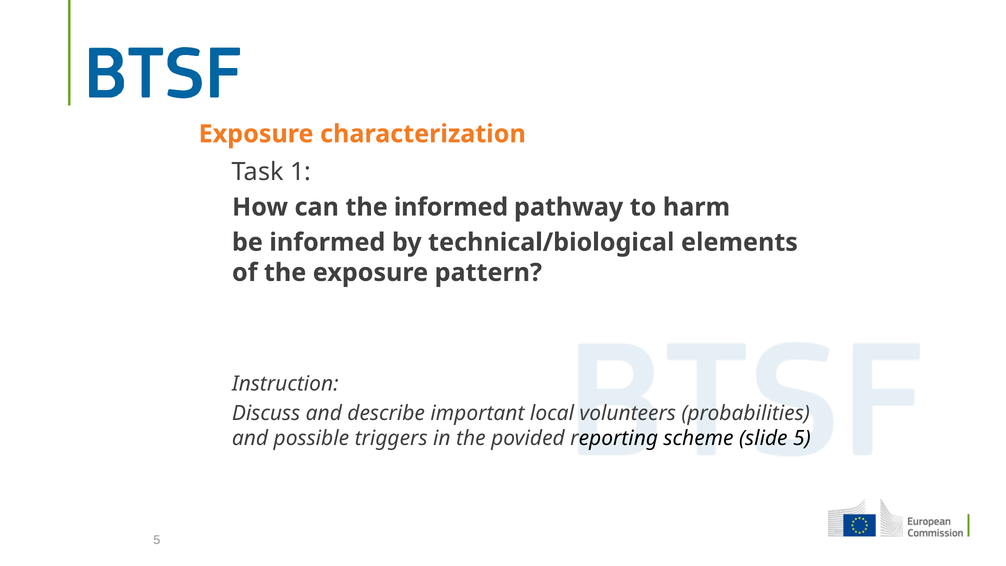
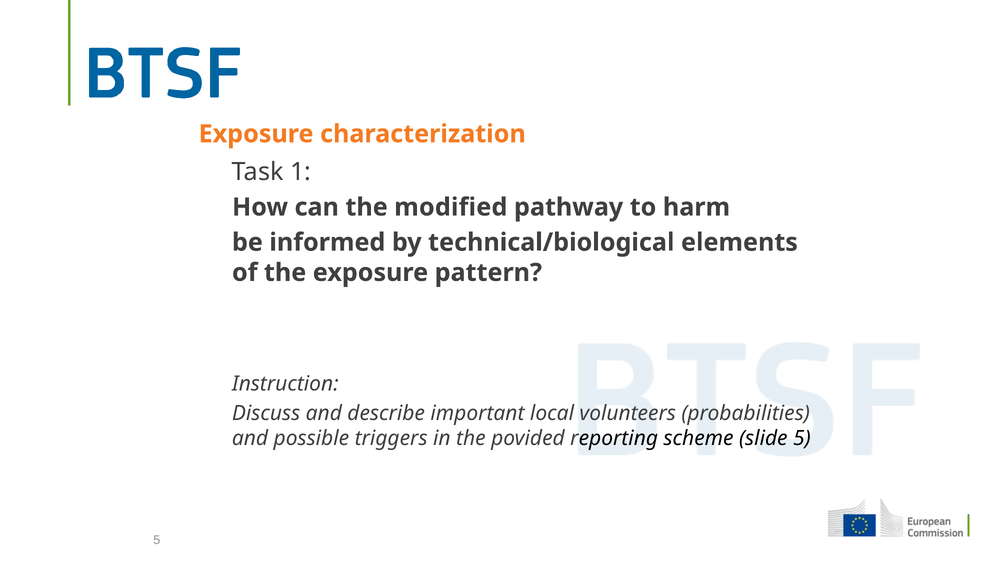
the informed: informed -> modified
